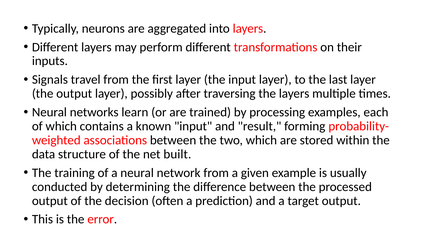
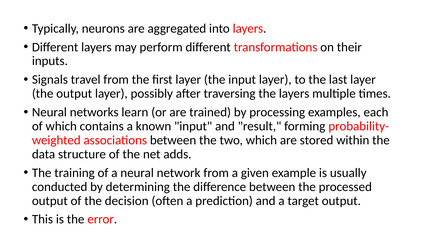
built: built -> adds
